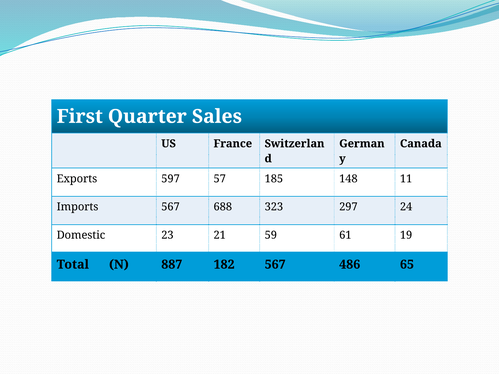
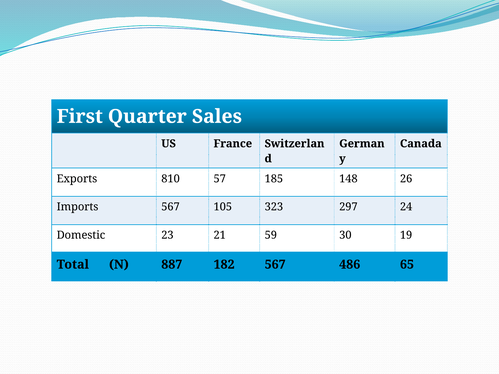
597: 597 -> 810
11: 11 -> 26
688: 688 -> 105
61: 61 -> 30
